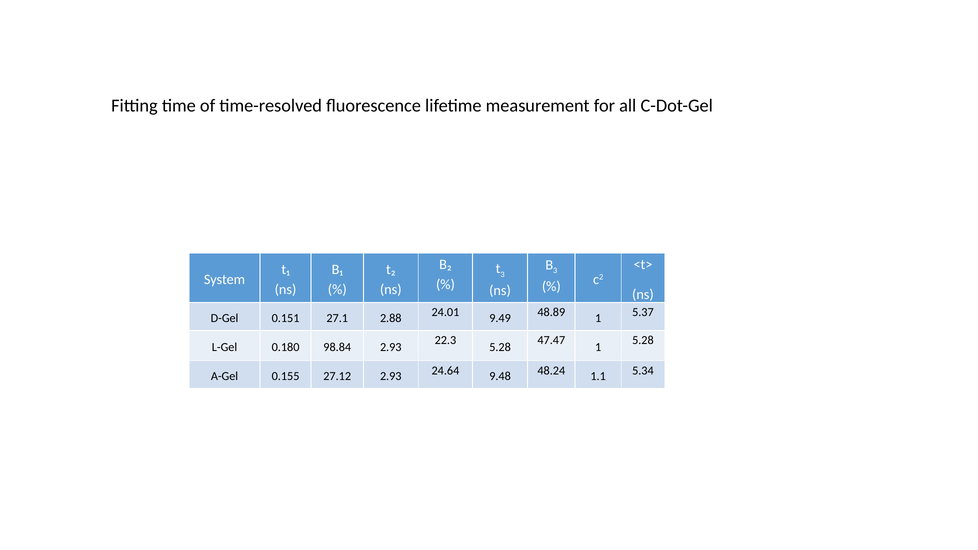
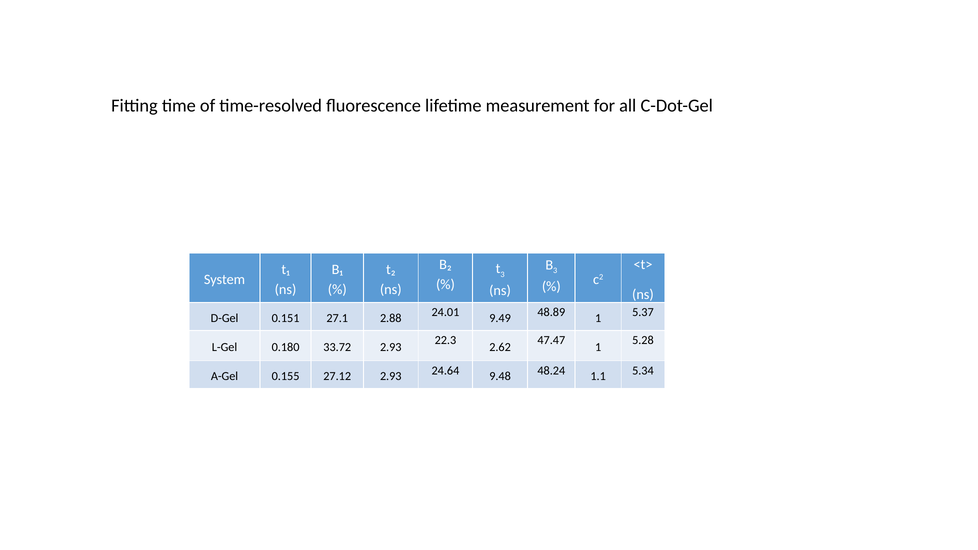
98.84: 98.84 -> 33.72
5.28 at (500, 347): 5.28 -> 2.62
